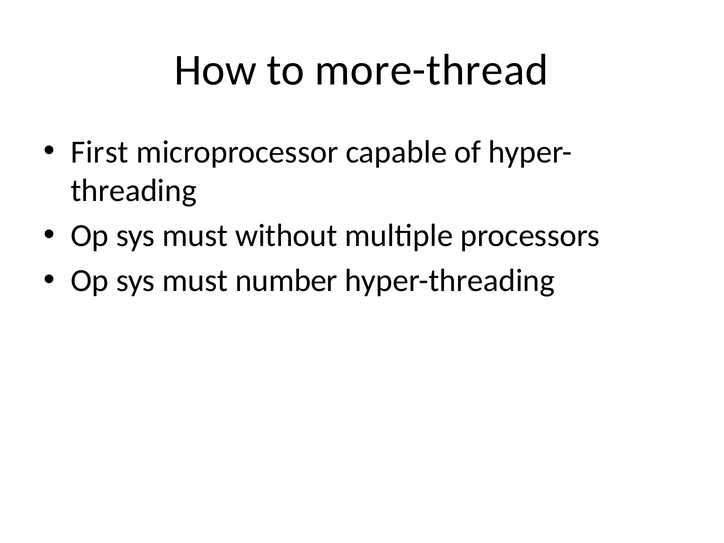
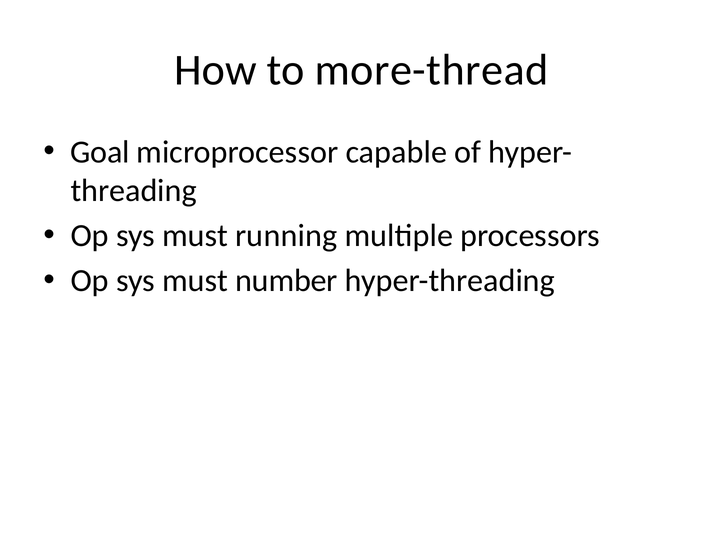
First: First -> Goal
without: without -> running
